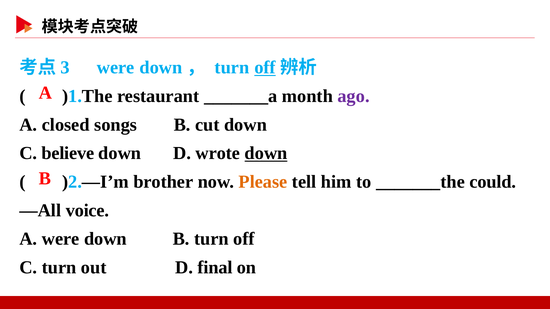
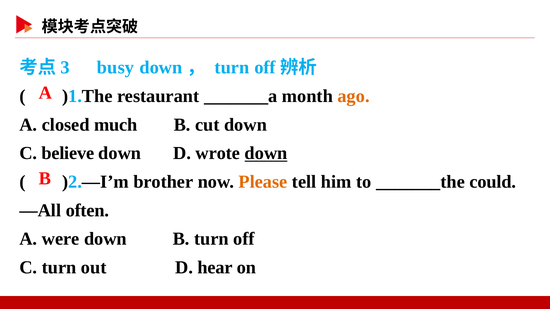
were at (116, 68): were -> busy
off at (265, 68) underline: present -> none
ago colour: purple -> orange
songs: songs -> much
voice: voice -> often
final: final -> hear
